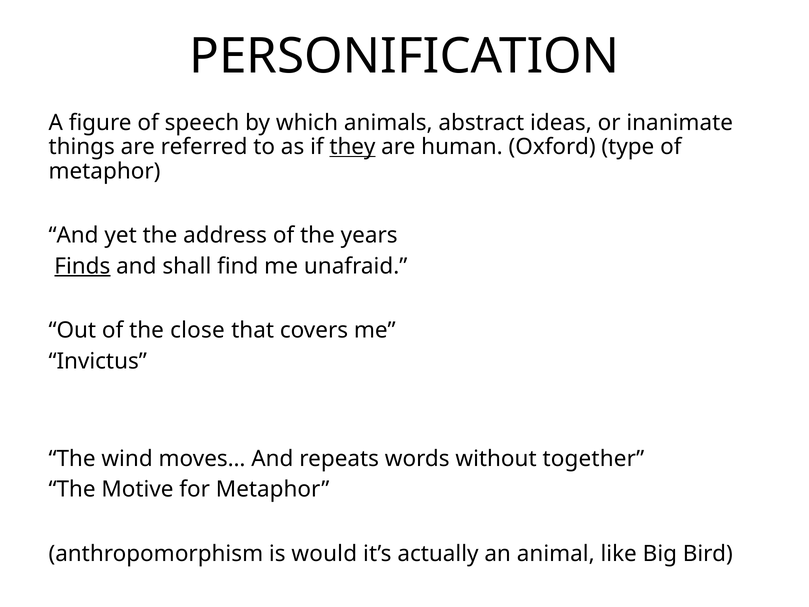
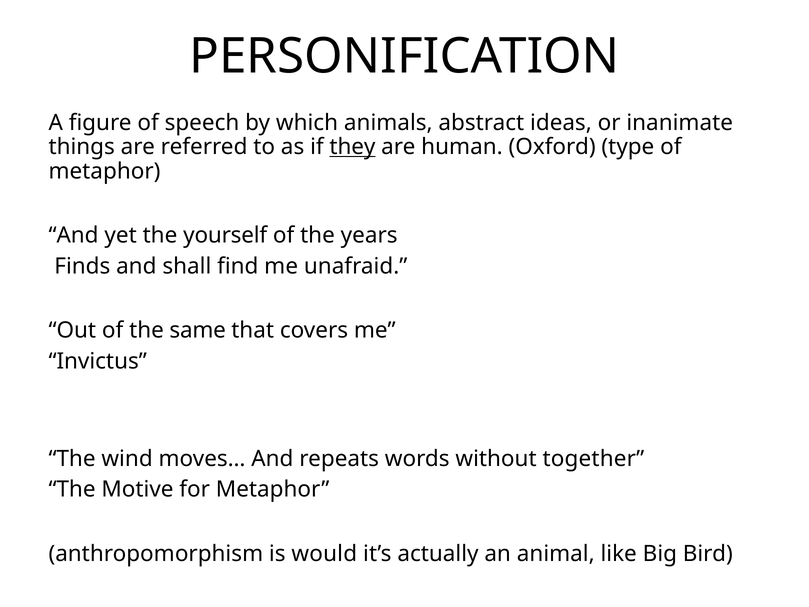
address: address -> yourself
Finds underline: present -> none
close: close -> same
